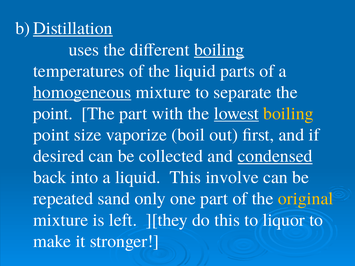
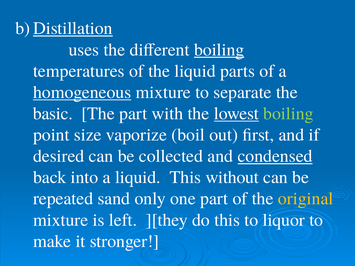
point at (53, 114): point -> basic
boiling at (288, 114) colour: yellow -> light green
involve: involve -> without
